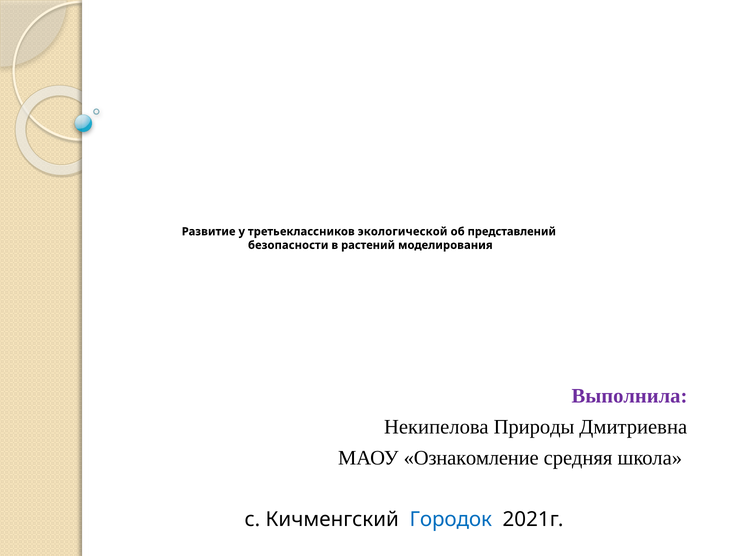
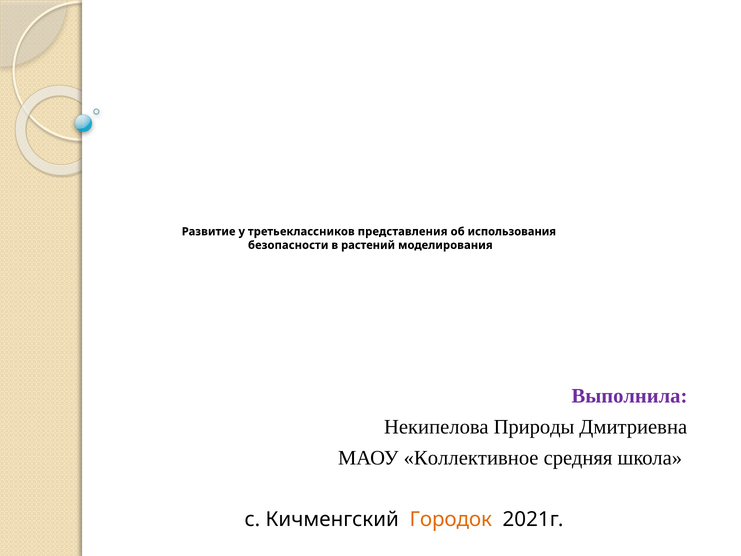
экологической: экологической -> представления
представлений: представлений -> использования
Ознакомление: Ознакомление -> Коллективное
Городок colour: blue -> orange
